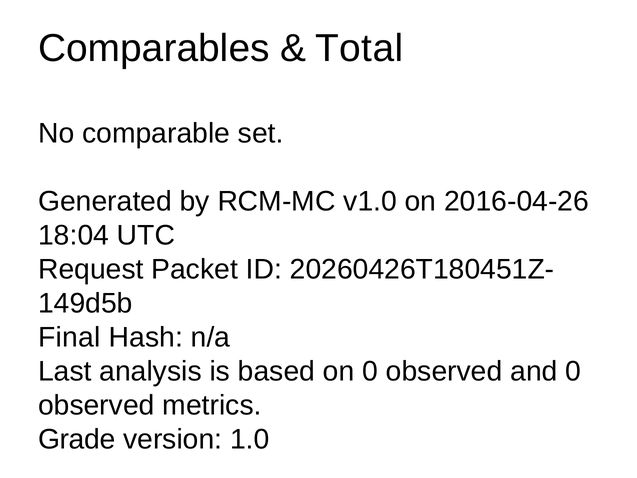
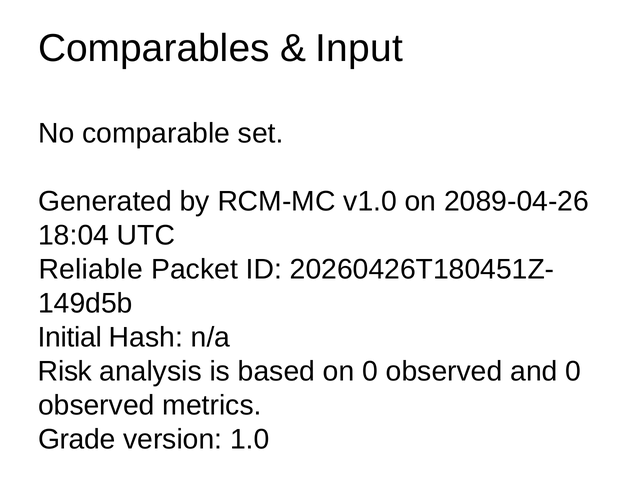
Total: Total -> Input
2016-04-26: 2016-04-26 -> 2089-04-26
Request: Request -> Reliable
Final: Final -> Initial
Last: Last -> Risk
